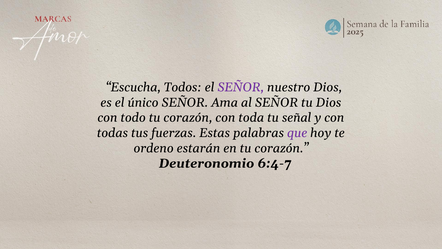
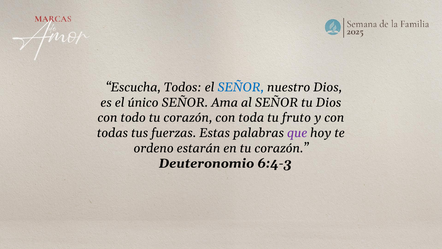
SEÑOR at (241, 87) colour: purple -> blue
señal: señal -> fruto
6:4-7: 6:4-7 -> 6:4-3
